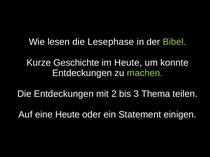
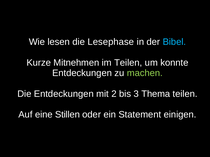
Bibel colour: light green -> light blue
Geschichte: Geschichte -> Mitnehmen
im Heute: Heute -> Teilen
eine Heute: Heute -> Stillen
